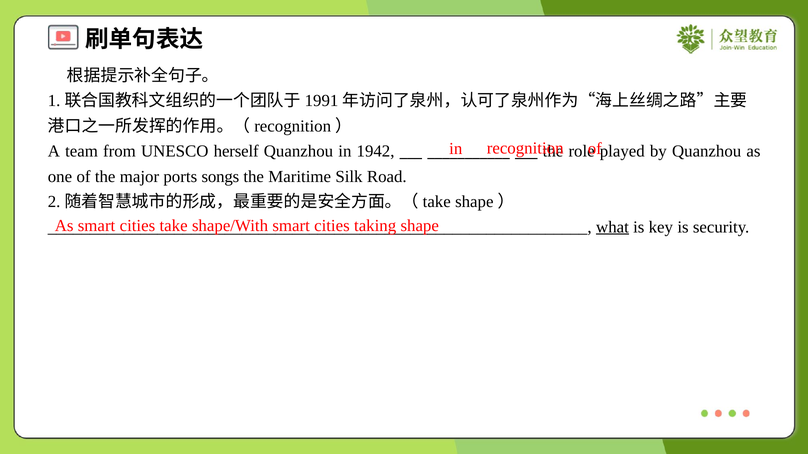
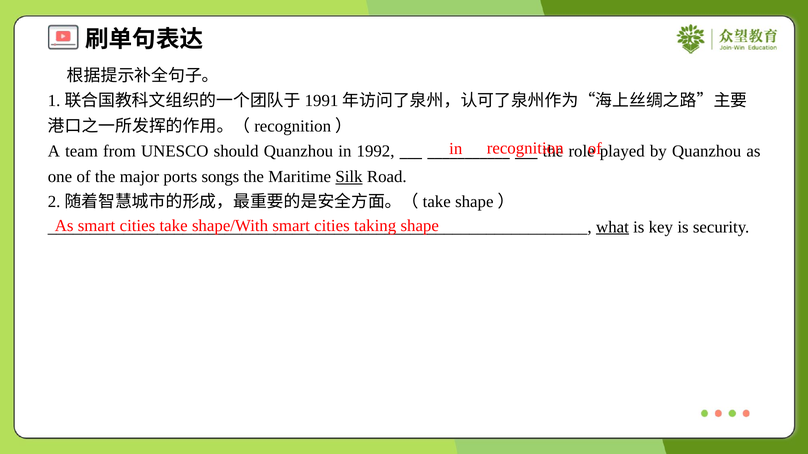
herself: herself -> should
1942: 1942 -> 1992
Silk underline: none -> present
